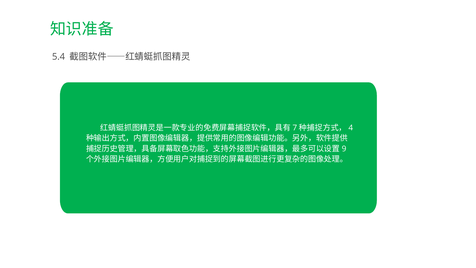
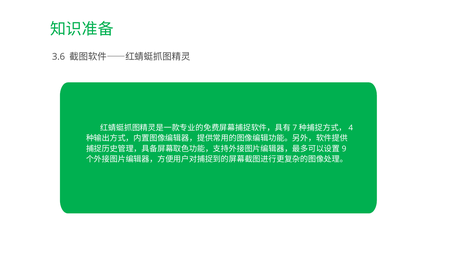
5.4: 5.4 -> 3.6
